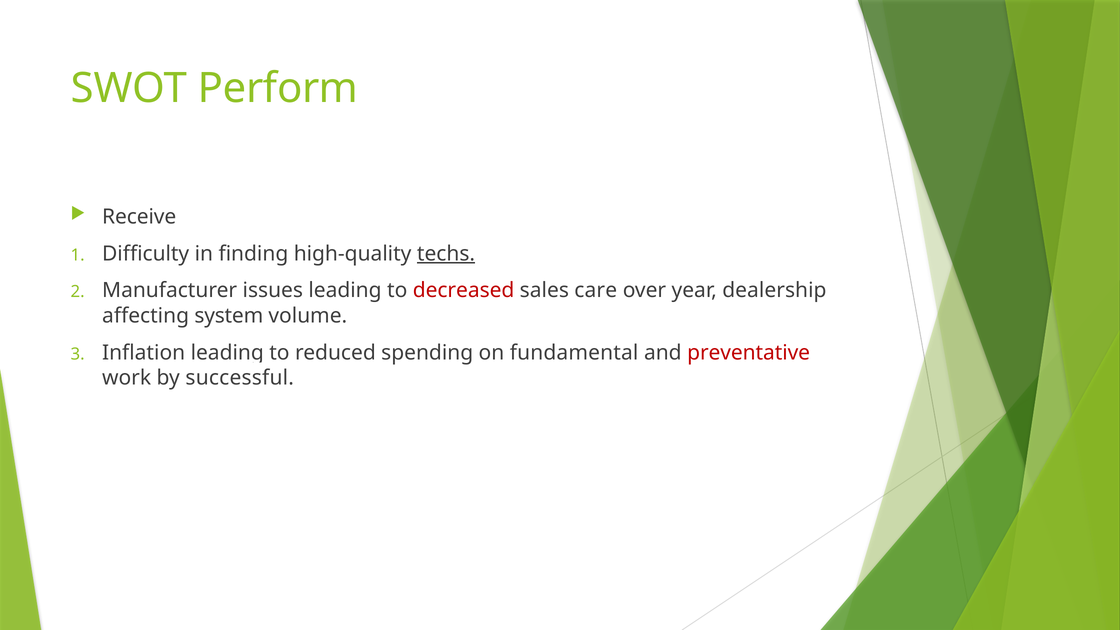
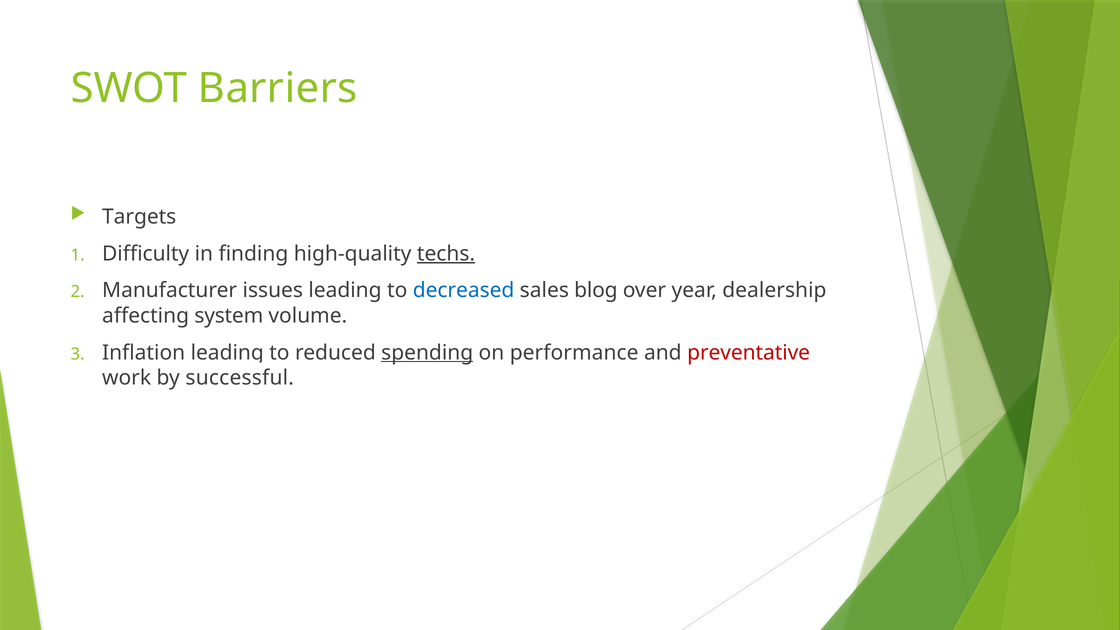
Perform: Perform -> Barriers
Receive: Receive -> Targets
decreased colour: red -> blue
care: care -> blog
spending underline: none -> present
fundamental: fundamental -> performance
